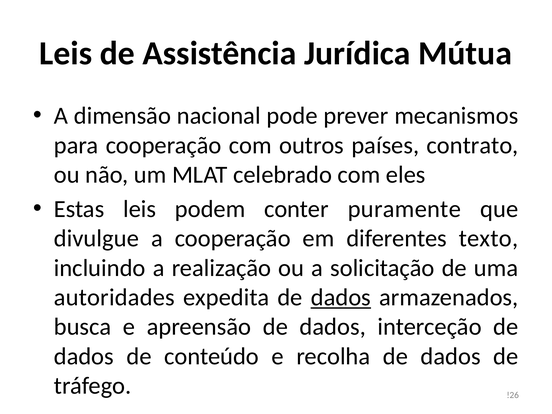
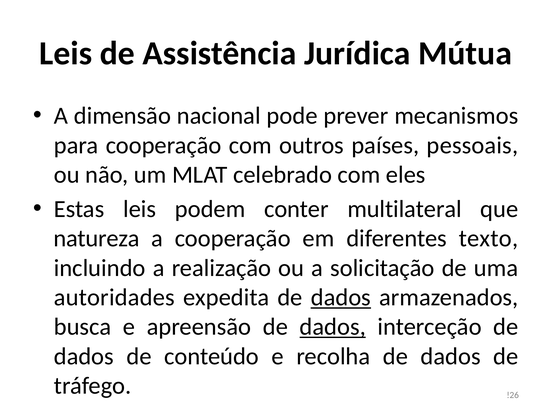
contrato: contrato -> pessoais
puramente: puramente -> multilateral
divulgue: divulgue -> natureza
dados at (333, 327) underline: none -> present
